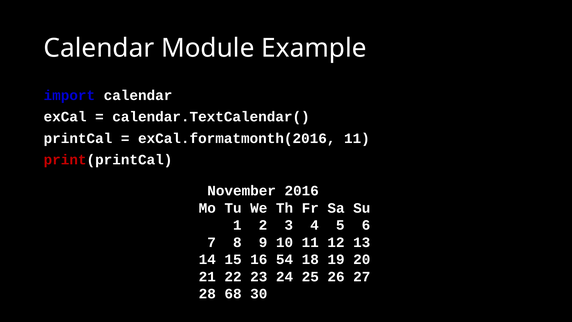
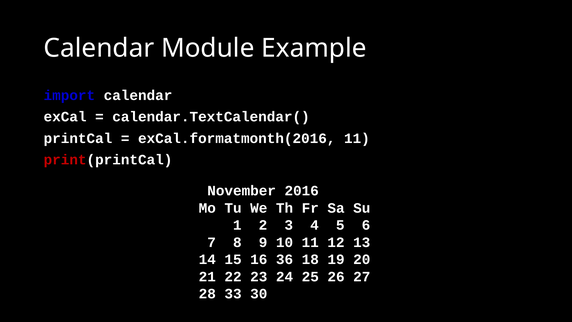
54: 54 -> 36
68: 68 -> 33
